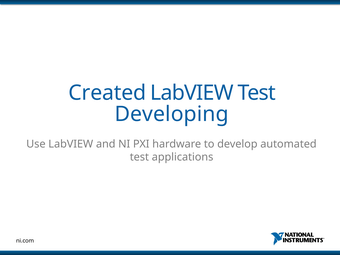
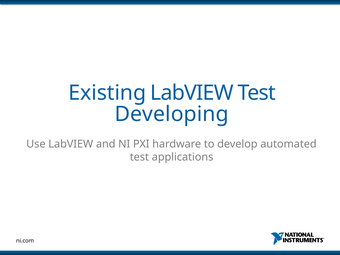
Created: Created -> Existing
